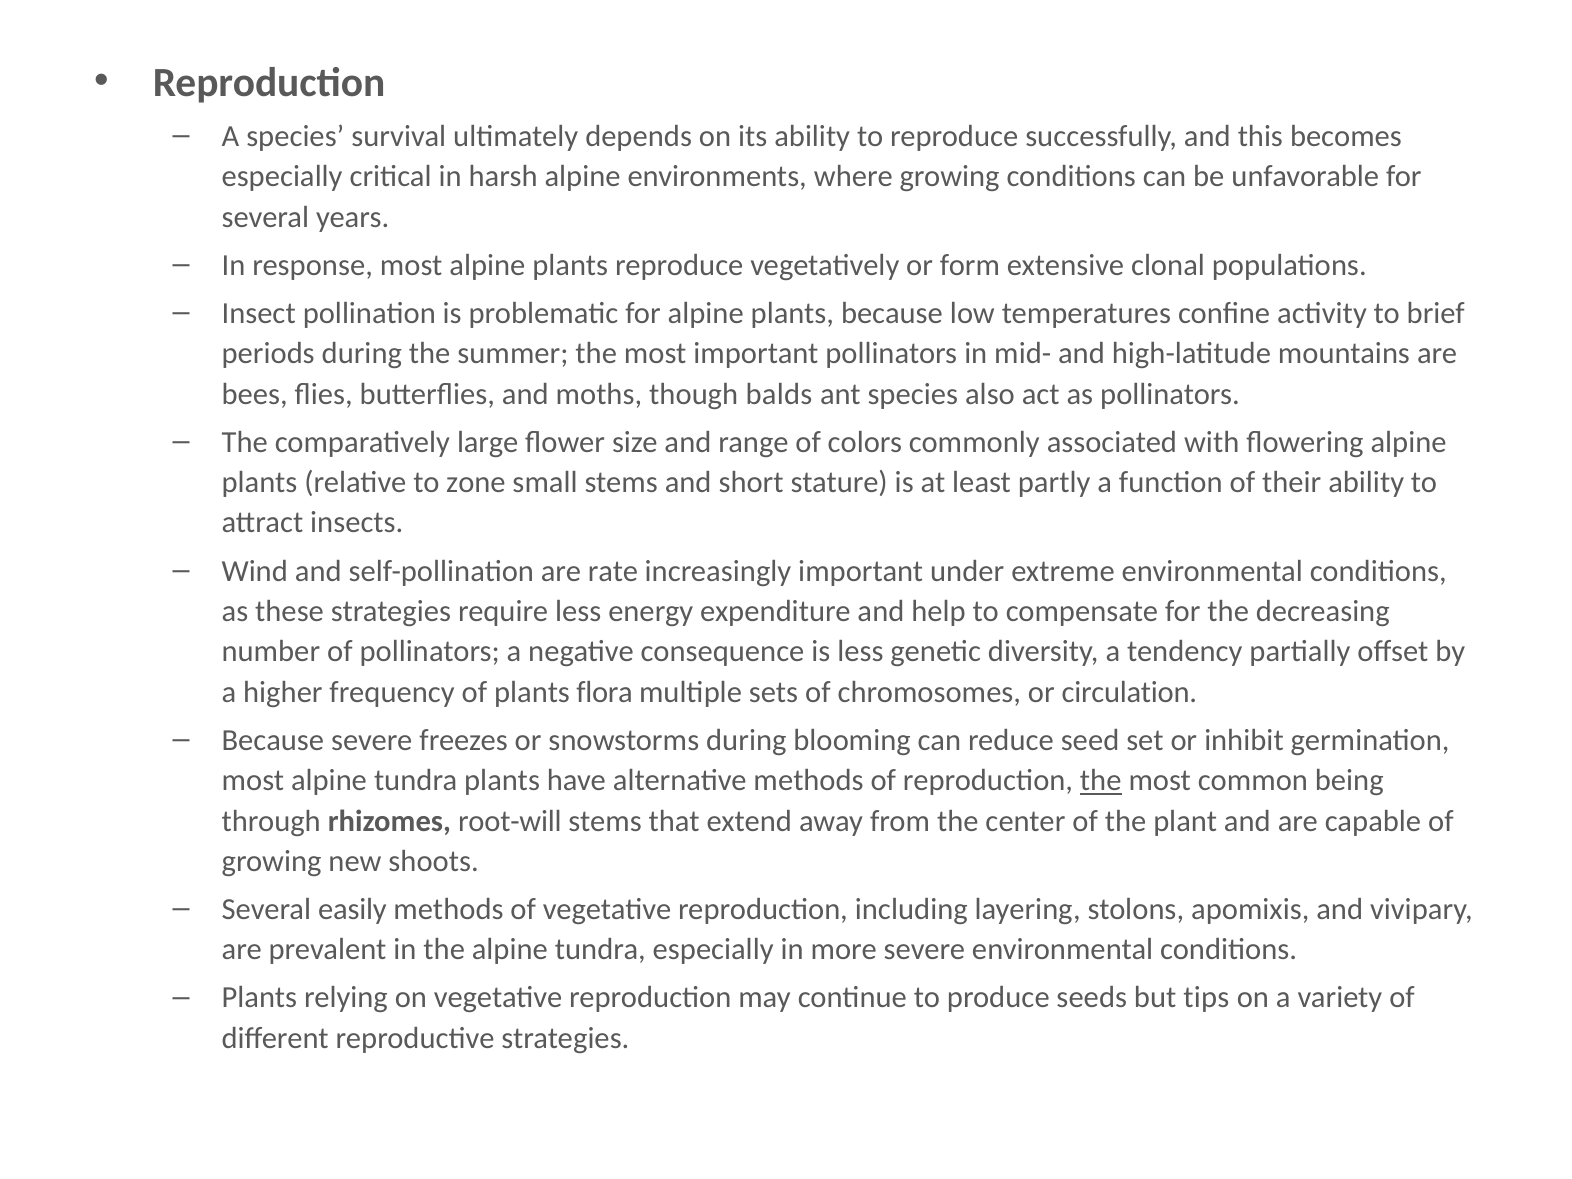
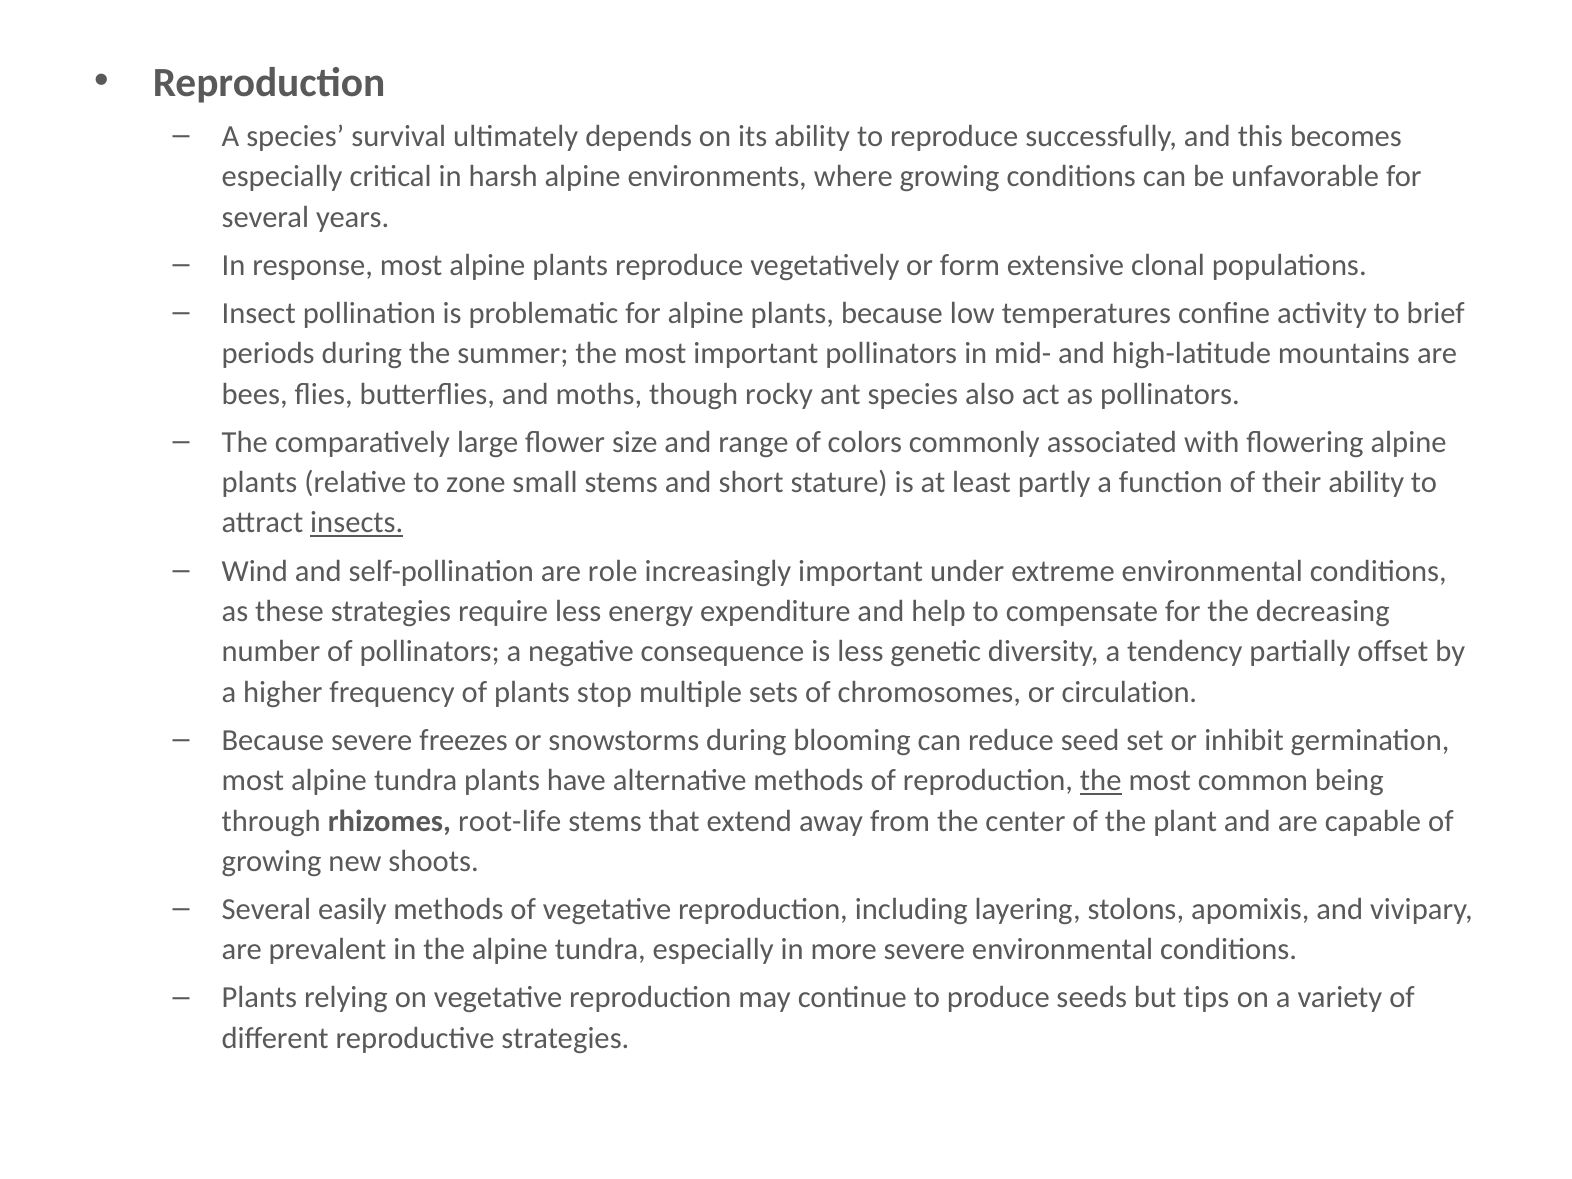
balds: balds -> rocky
insects underline: none -> present
rate: rate -> role
flora: flora -> stop
root-will: root-will -> root-life
